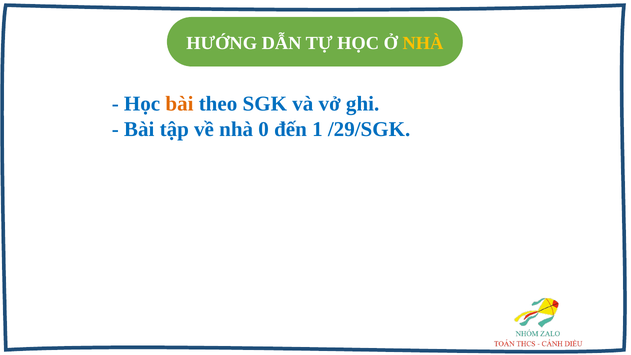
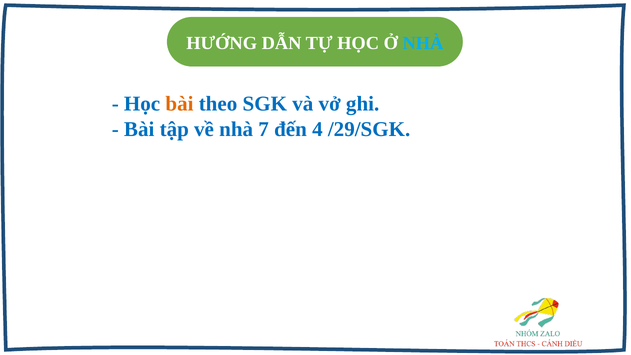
NHÀ at (423, 43) colour: yellow -> light blue
0: 0 -> 7
1: 1 -> 4
